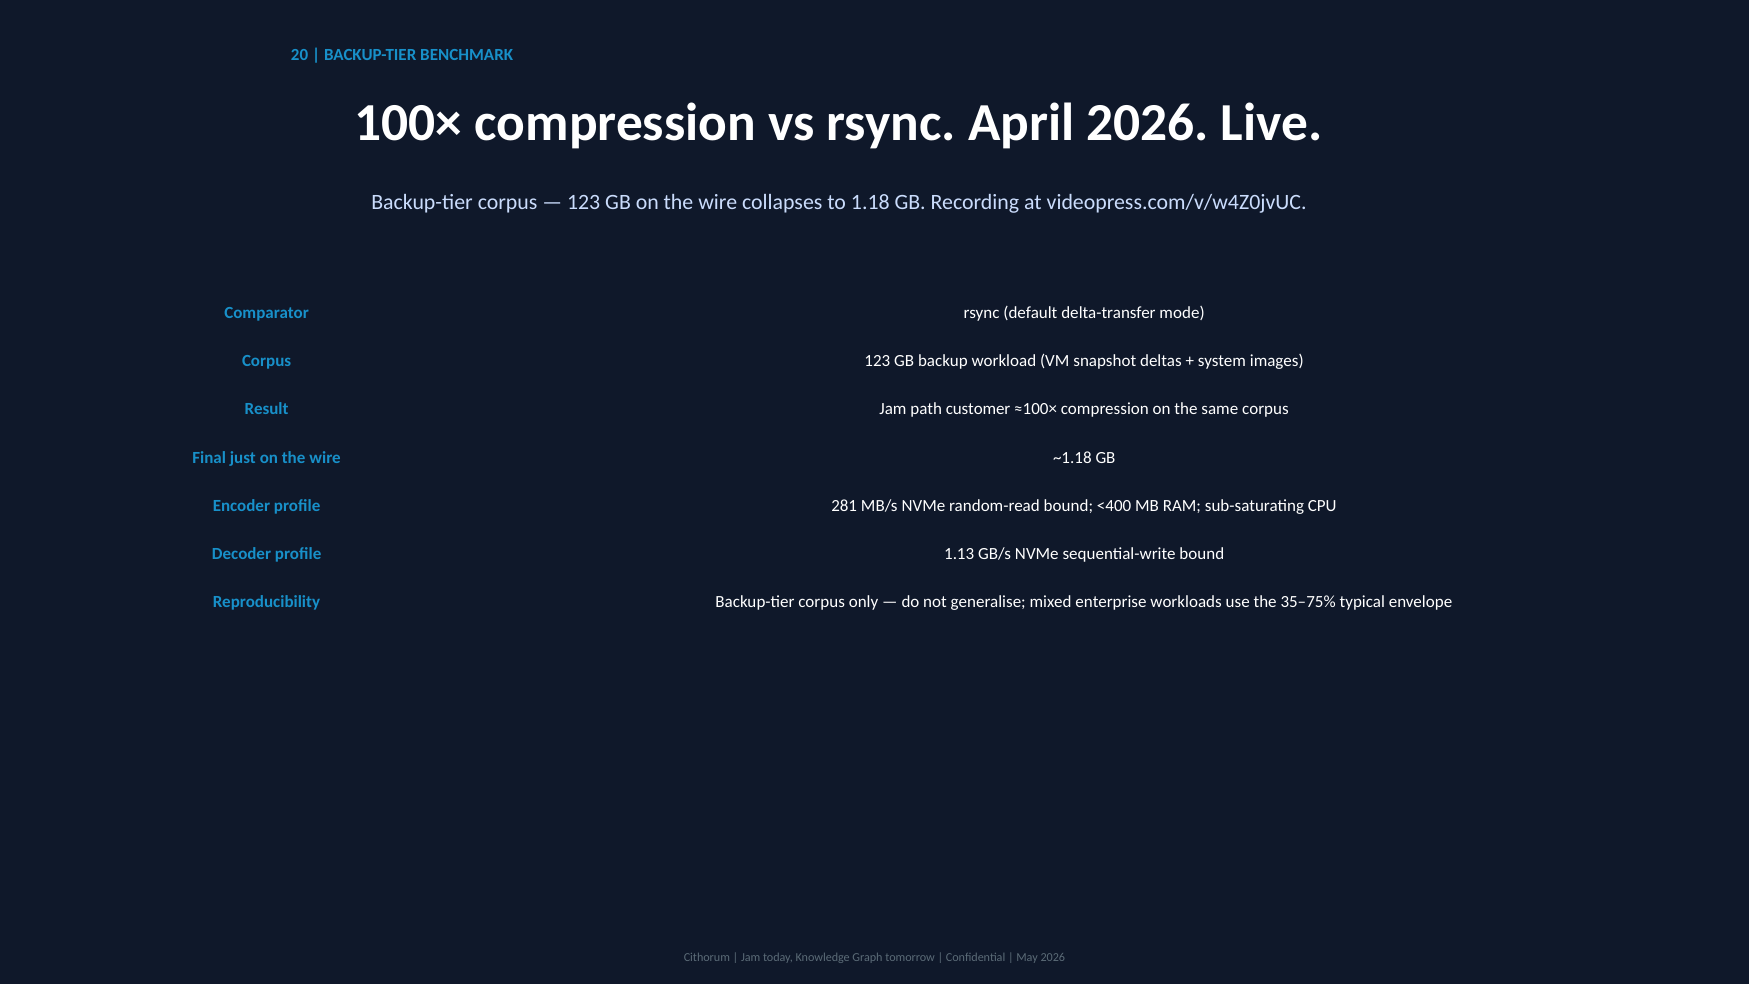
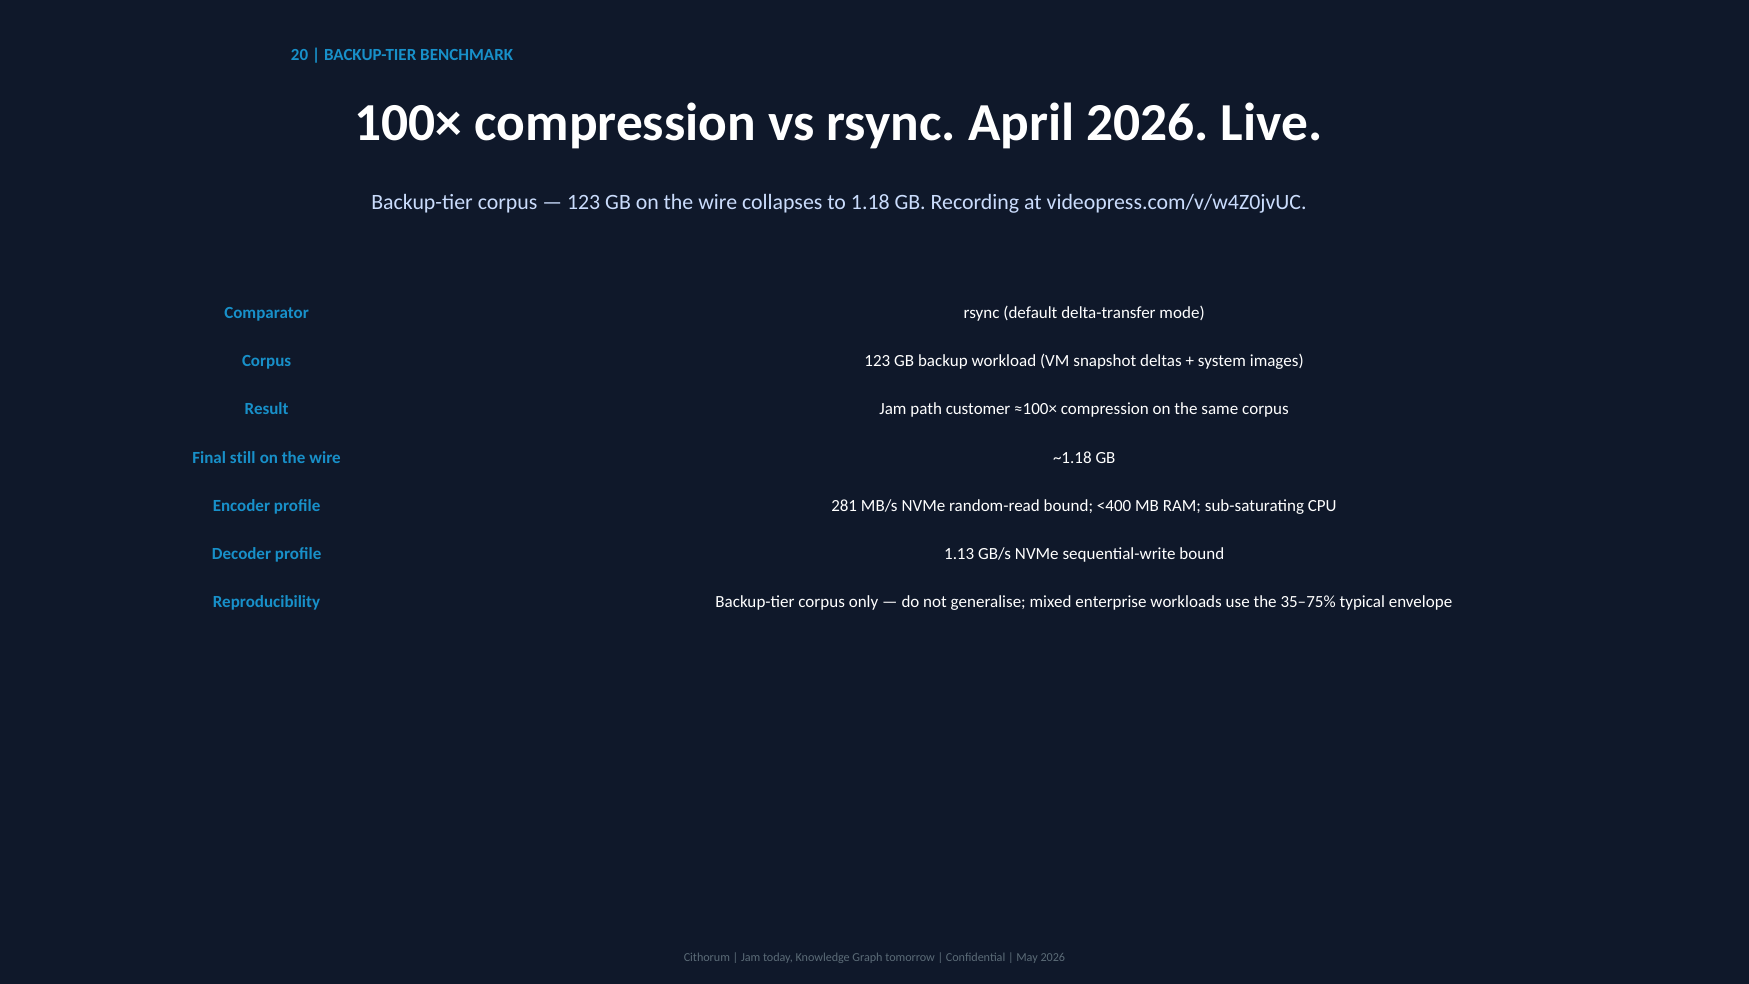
just: just -> still
